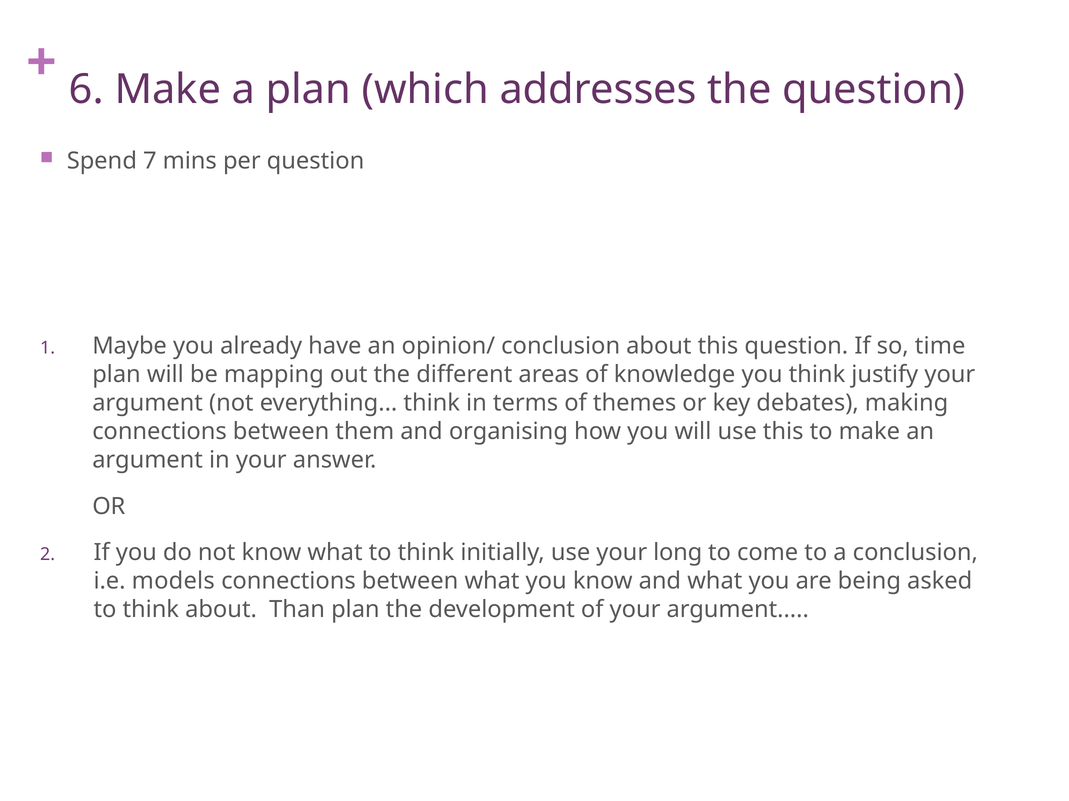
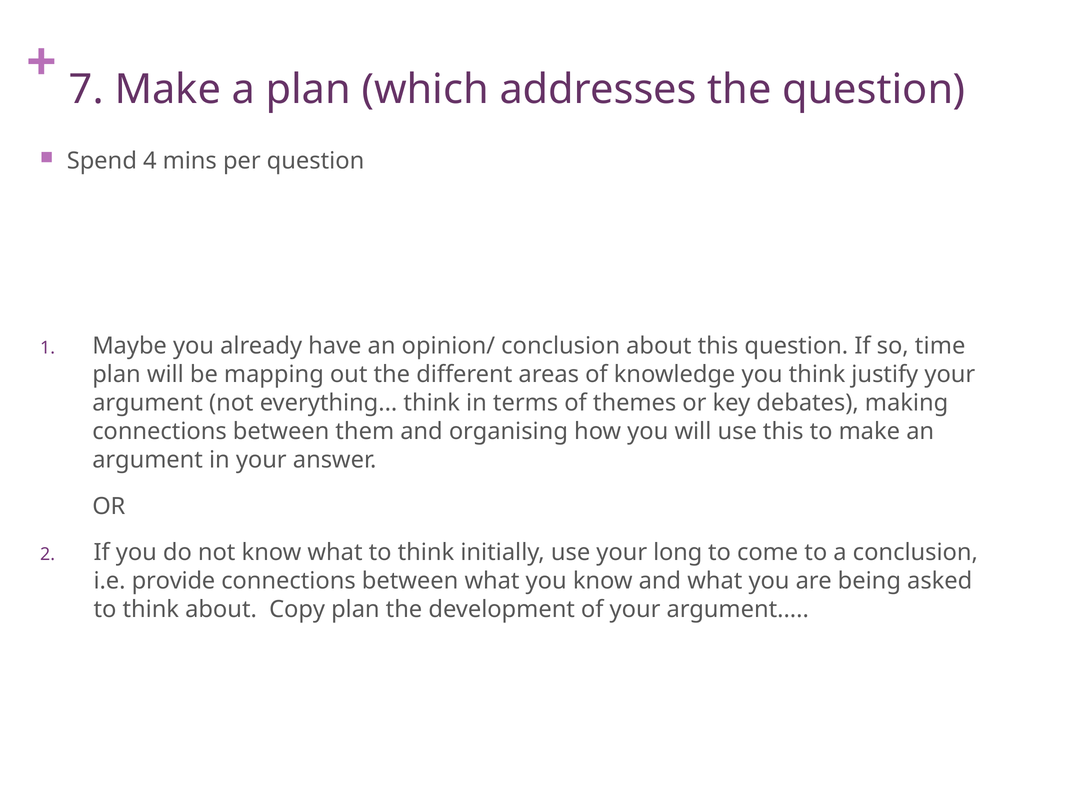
6: 6 -> 7
7: 7 -> 4
models: models -> provide
Than: Than -> Copy
